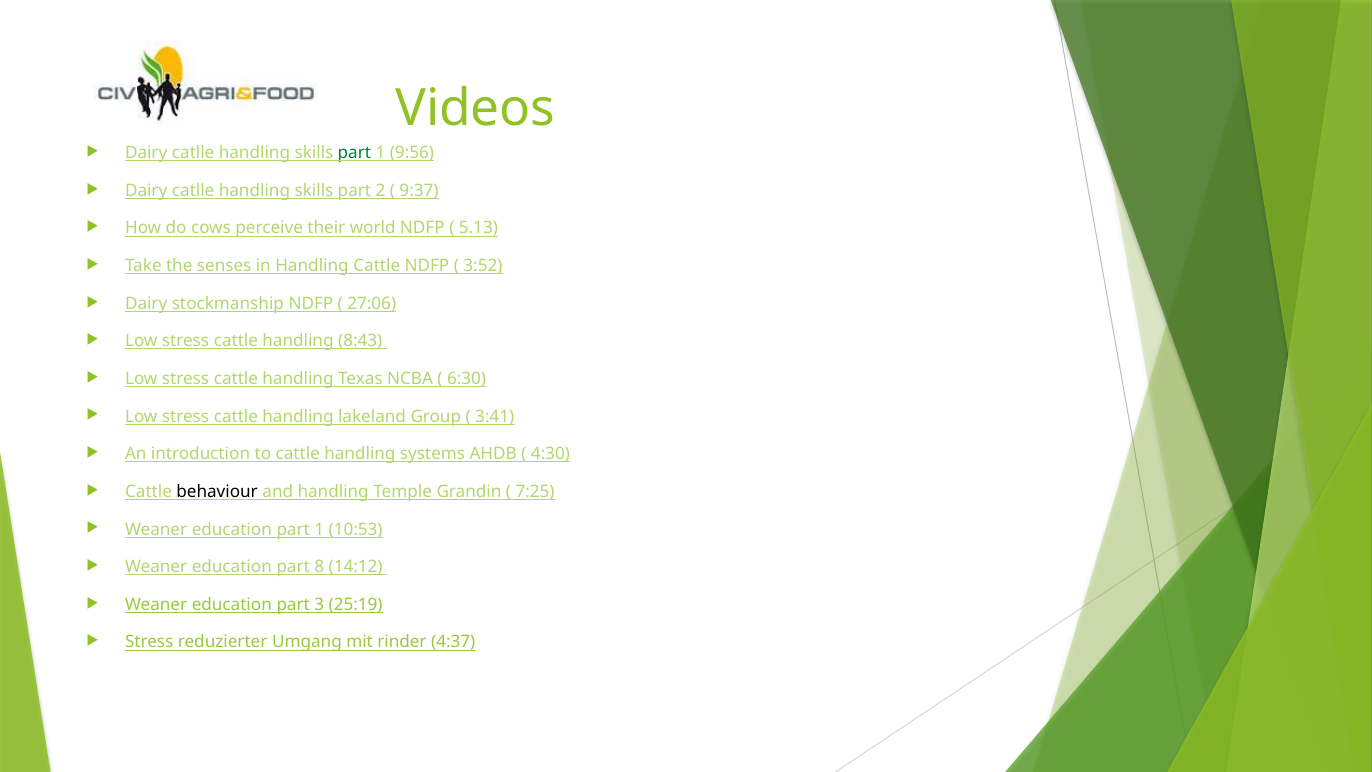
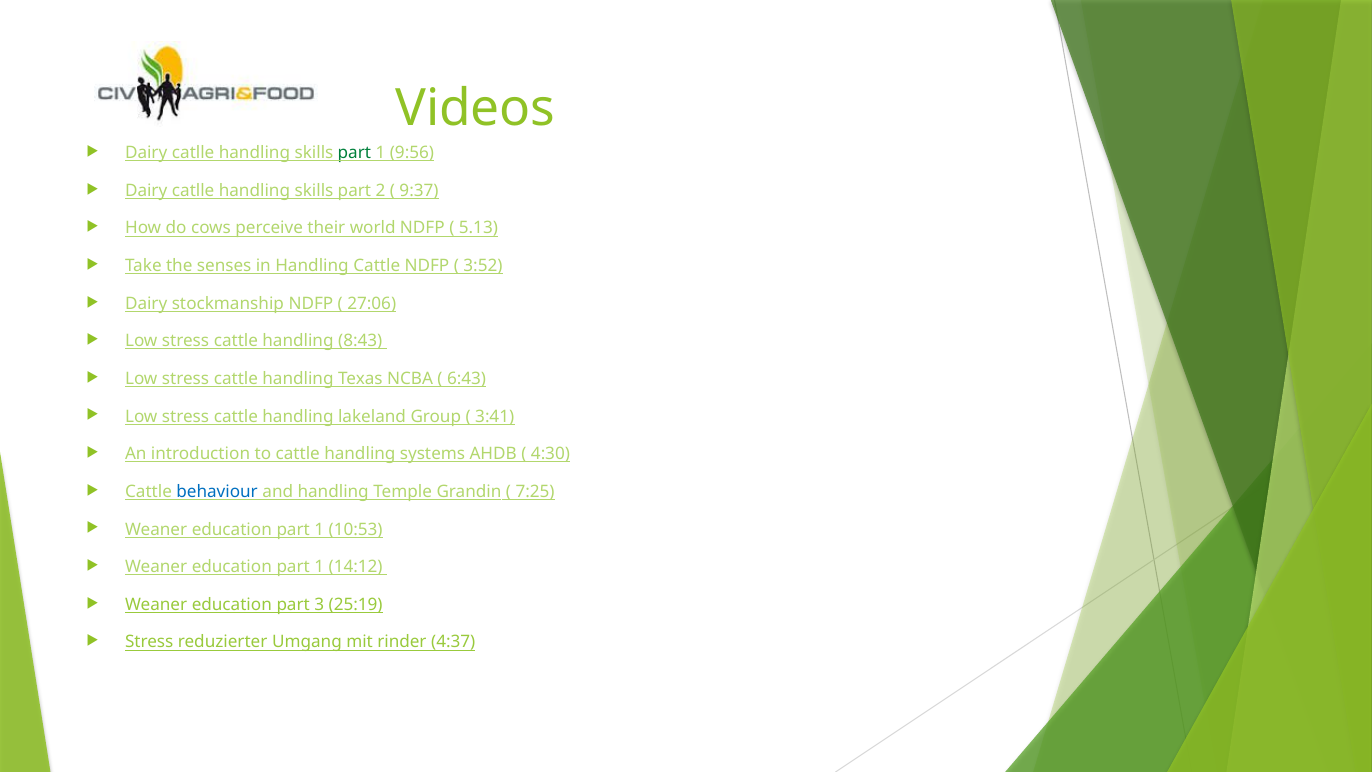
6:30: 6:30 -> 6:43
behaviour colour: black -> blue
8 at (319, 567): 8 -> 1
